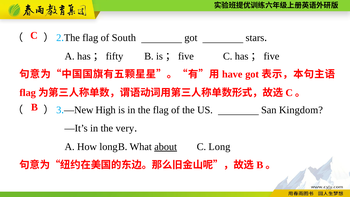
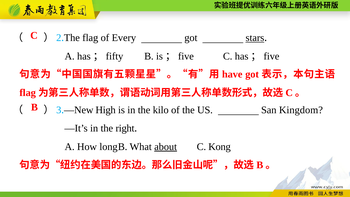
South: South -> Every
stars underline: none -> present
in the flag: flag -> kilo
very: very -> right
Long: Long -> Kong
